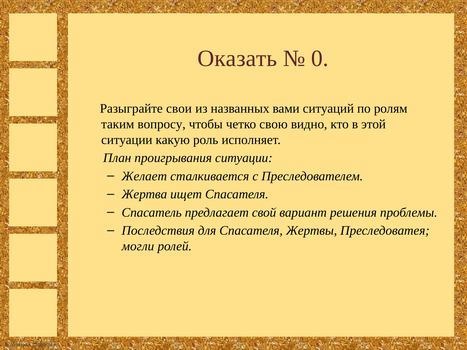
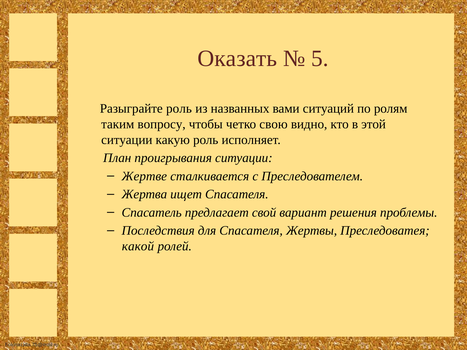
0: 0 -> 5
Разыграйте свои: свои -> роль
Желает: Желает -> Жертве
могли: могли -> какой
